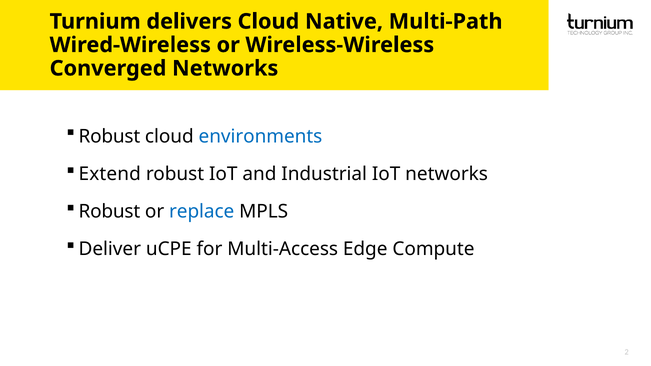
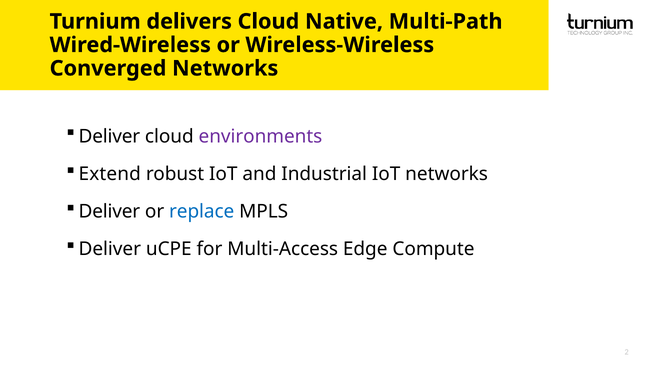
Robust at (109, 136): Robust -> Deliver
environments colour: blue -> purple
Robust at (109, 212): Robust -> Deliver
